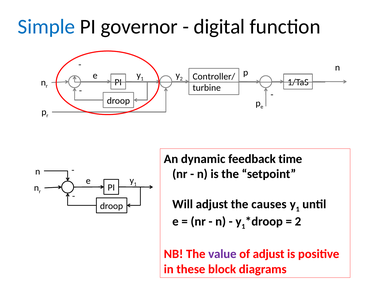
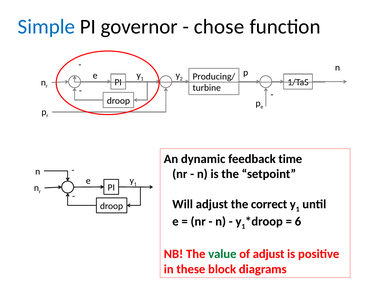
digital: digital -> chose
Controller/: Controller/ -> Producing/
causes: causes -> correct
2 at (298, 221): 2 -> 6
value colour: purple -> green
